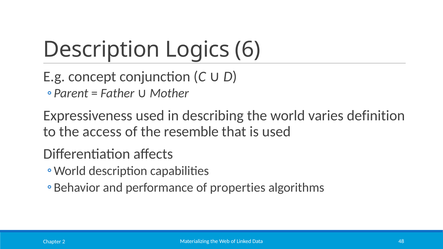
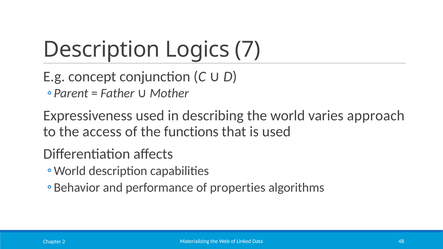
6: 6 -> 7
definition: definition -> approach
resemble: resemble -> functions
